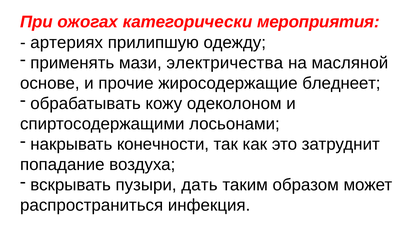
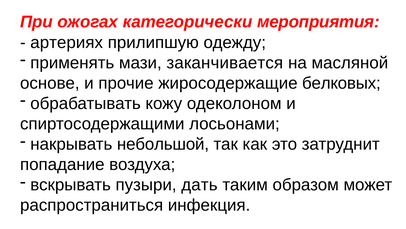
электричества: электричества -> заканчивается
бледнеет: бледнеет -> белковых
конечности: конечности -> небольшой
